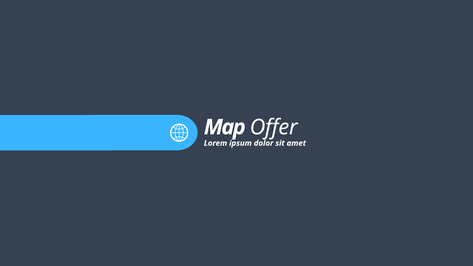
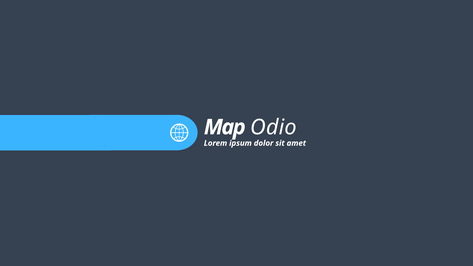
Offer: Offer -> Odio
